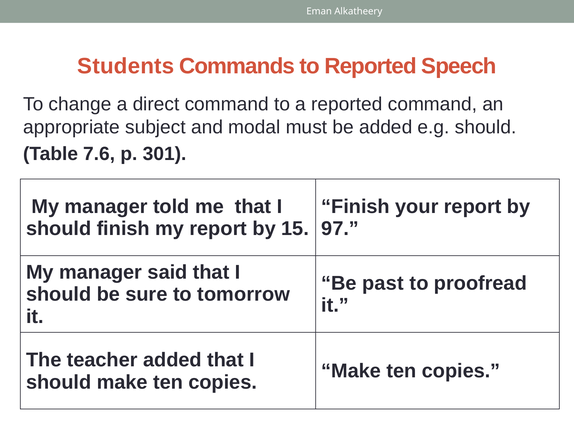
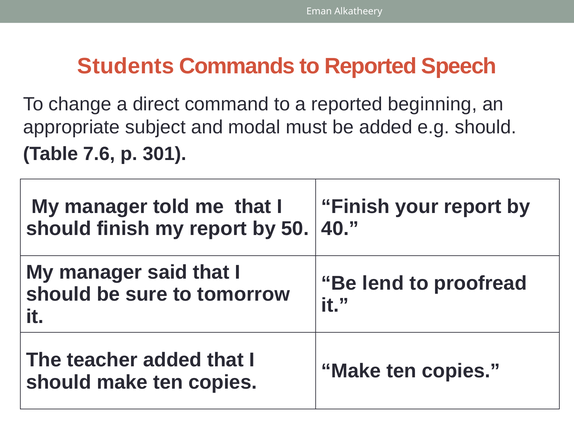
reported command: command -> beginning
15: 15 -> 50
97: 97 -> 40
past: past -> lend
